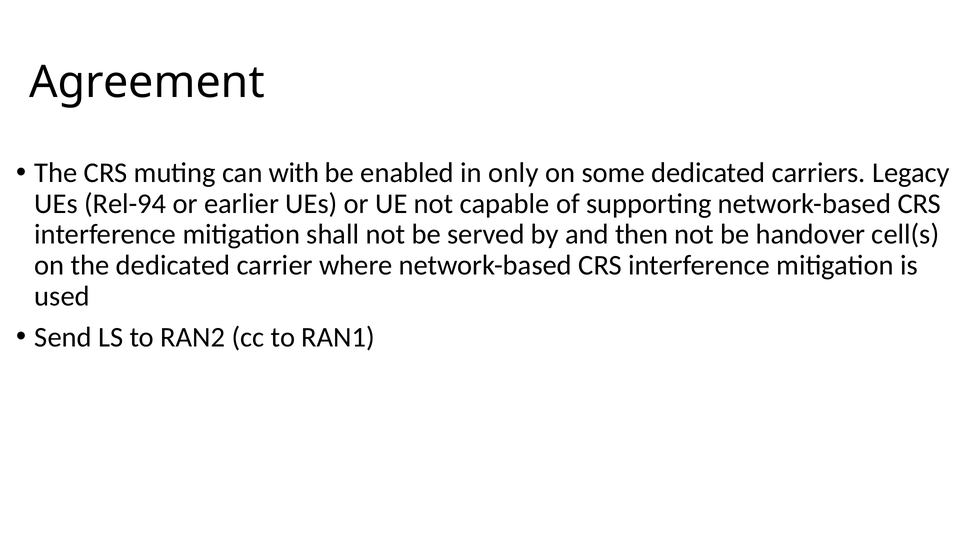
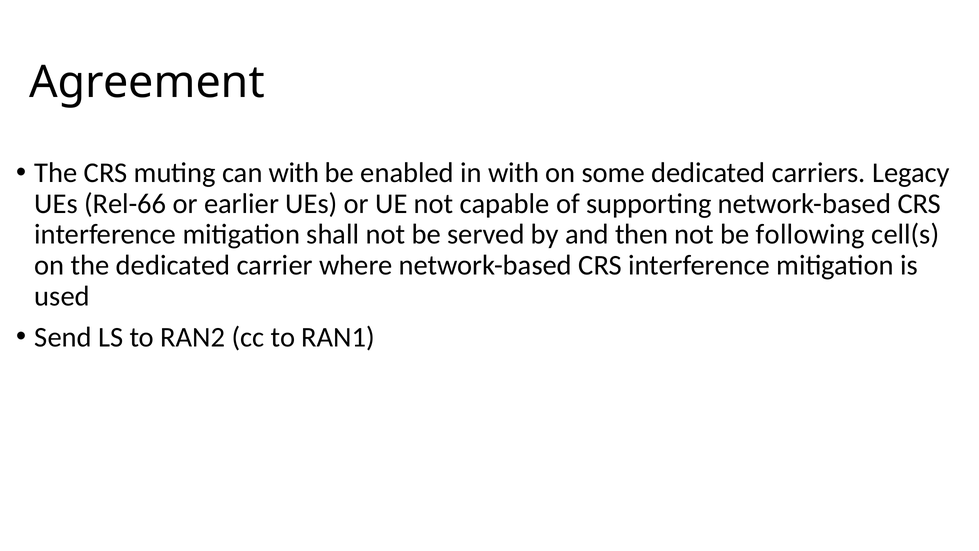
in only: only -> with
Rel-94: Rel-94 -> Rel-66
handover: handover -> following
